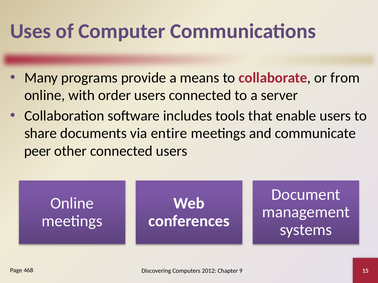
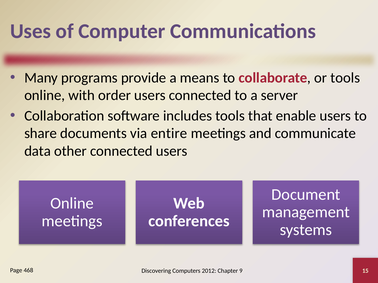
or from: from -> tools
peer: peer -> data
